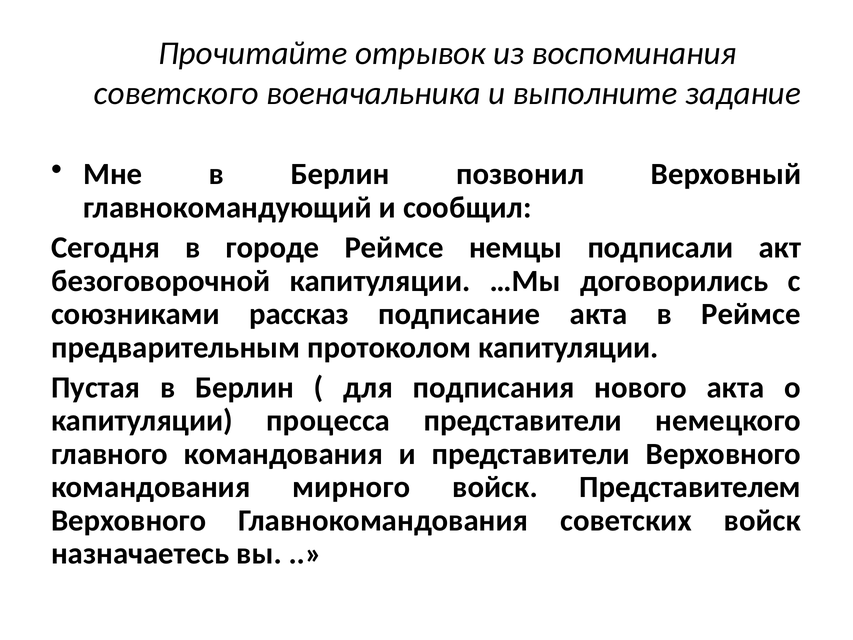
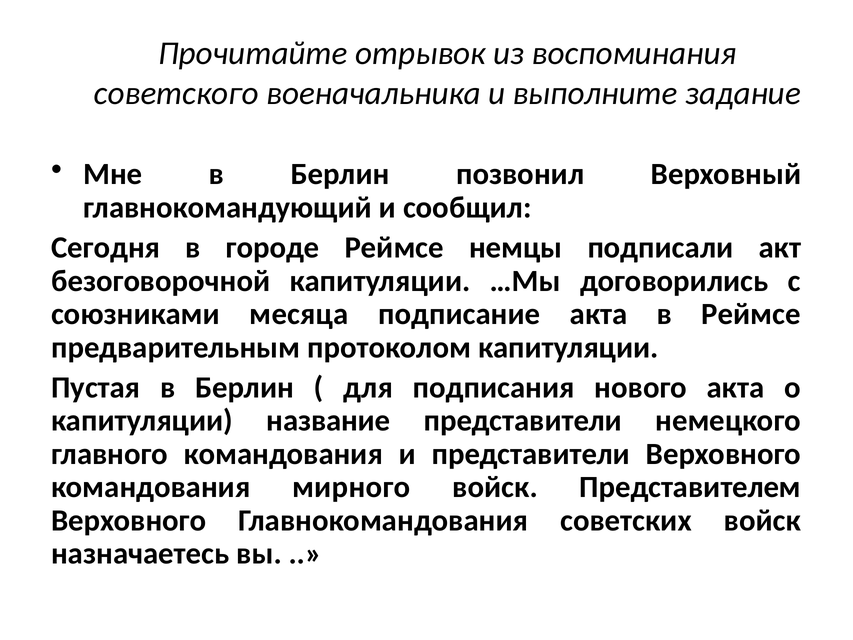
рассказ: рассказ -> месяца
процесса: процесса -> название
